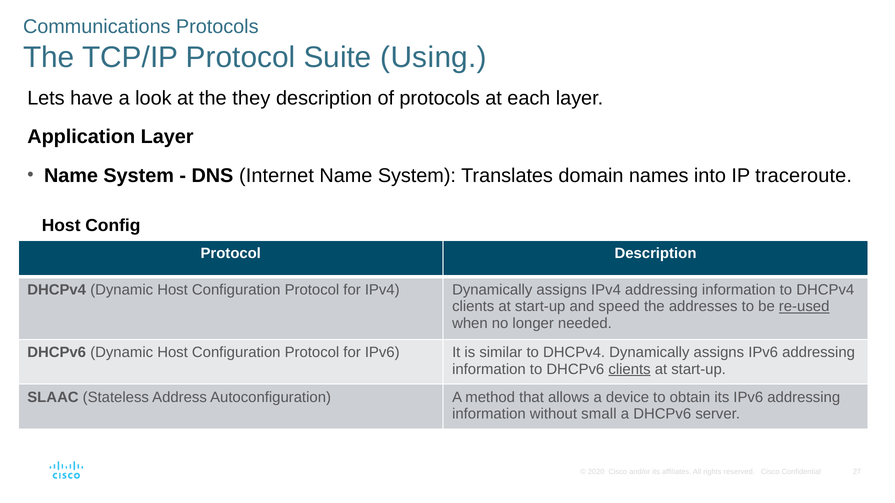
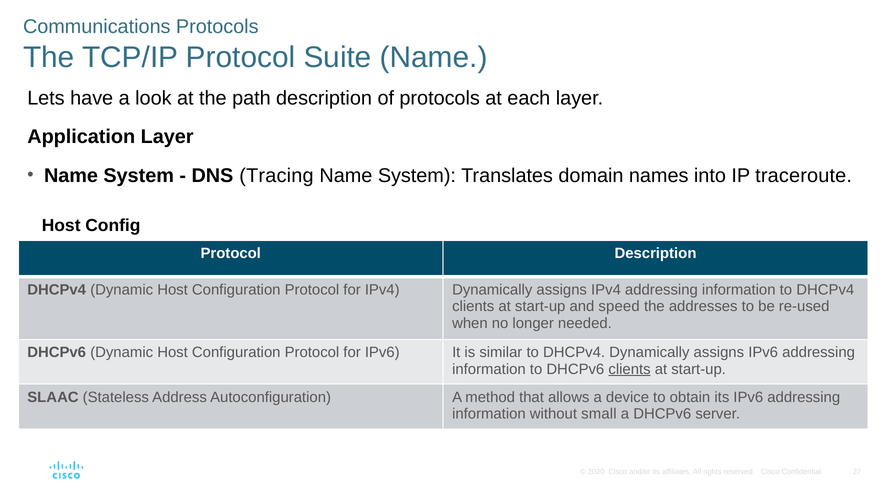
Suite Using: Using -> Name
they: they -> path
Internet: Internet -> Tracing
re-used underline: present -> none
